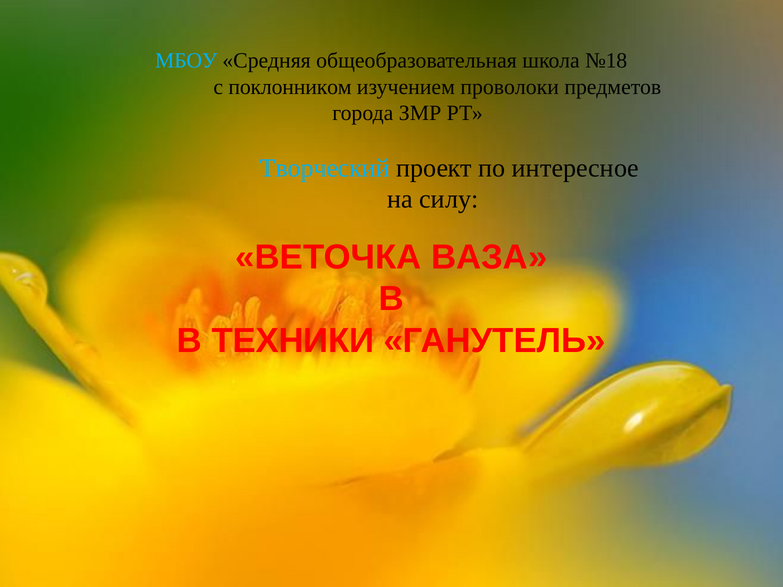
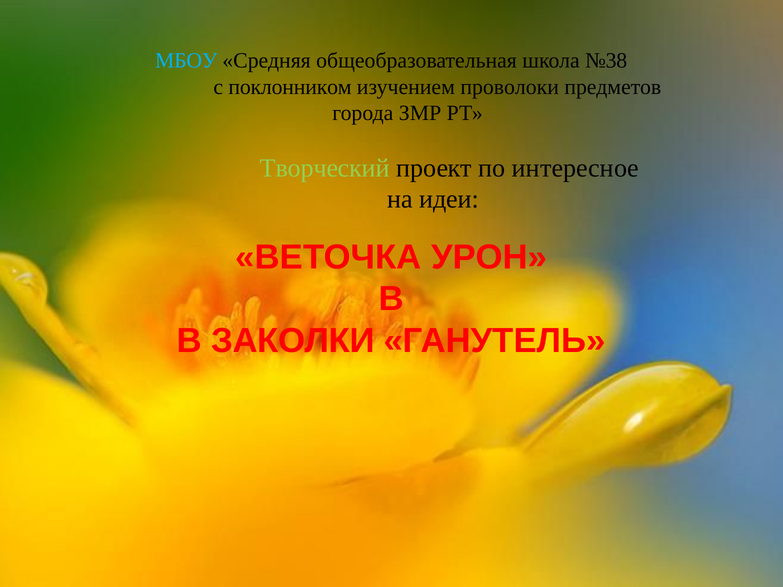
№18: №18 -> №38
Творческий colour: light blue -> light green
силу: силу -> идеи
ВАЗА: ВАЗА -> УРОН
ТЕХНИКИ: ТЕХНИКИ -> ЗАКОЛКИ
